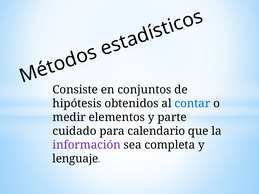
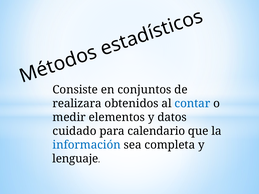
hipótesis: hipótesis -> realizara
parte: parte -> datos
información colour: purple -> blue
